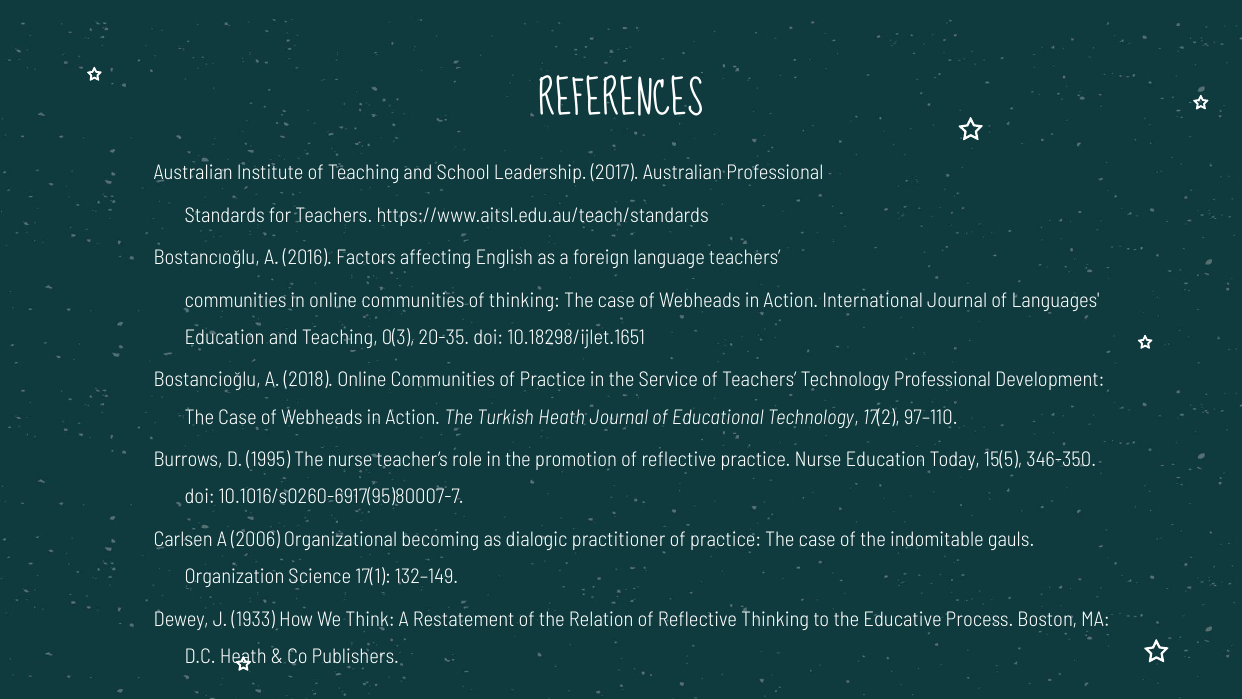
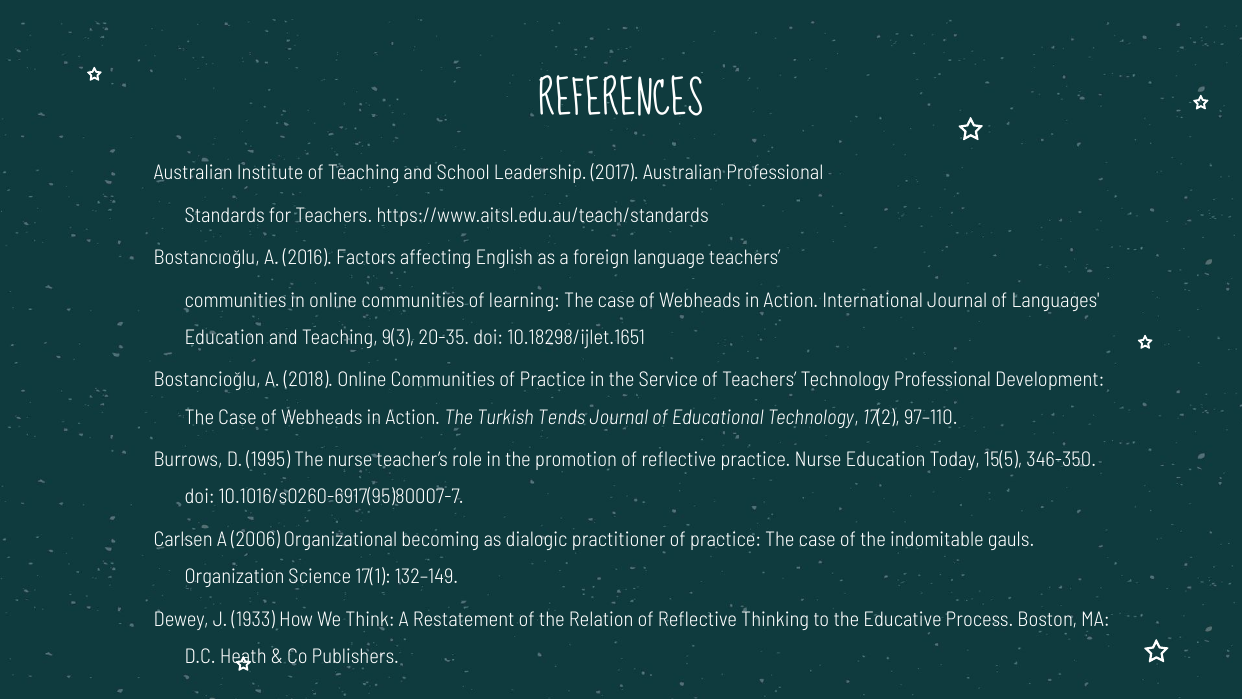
of thinking: thinking -> learning
0(3: 0(3 -> 9(3
Turkish Heath: Heath -> Tends
